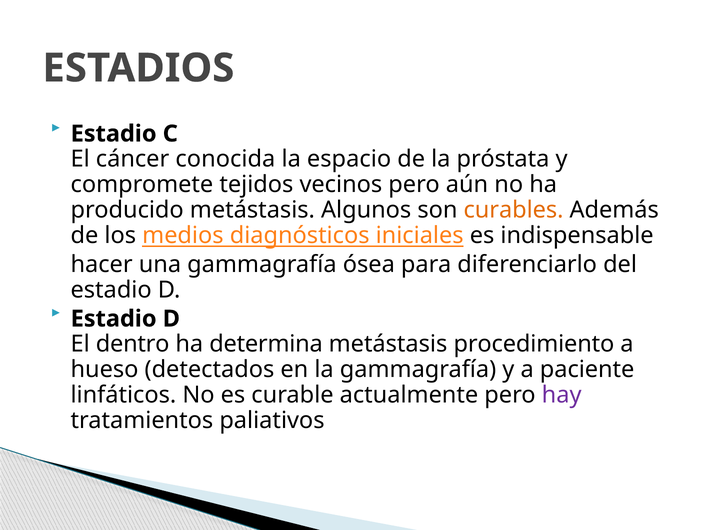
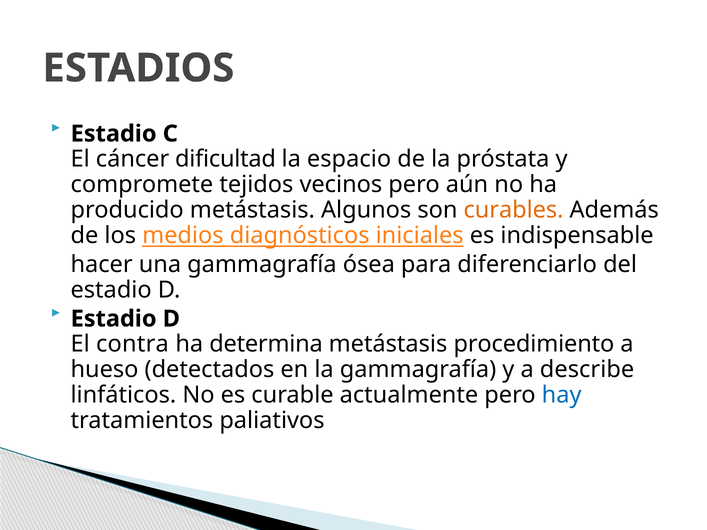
conocida: conocida -> dificultad
dentro: dentro -> contra
paciente: paciente -> describe
hay colour: purple -> blue
